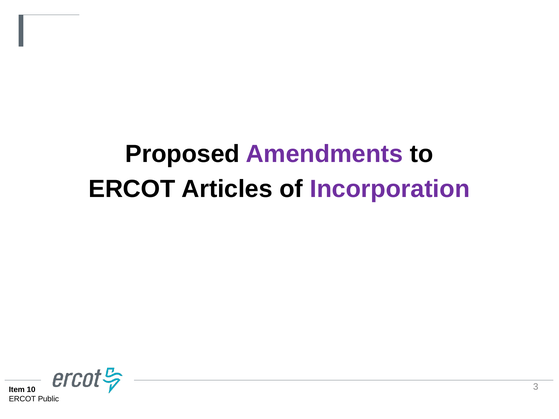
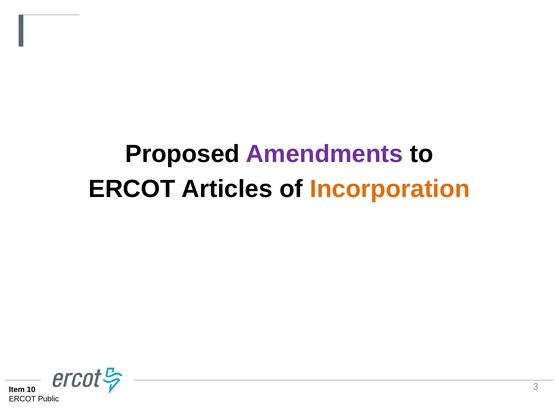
Incorporation colour: purple -> orange
